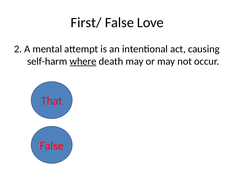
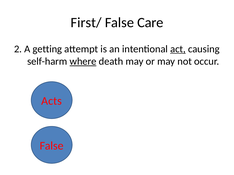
Love: Love -> Care
mental: mental -> getting
act underline: none -> present
That: That -> Acts
